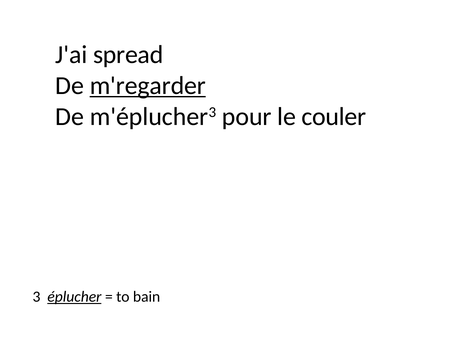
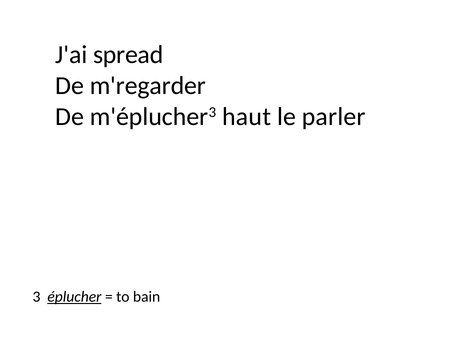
m'regarder underline: present -> none
pour: pour -> haut
couler: couler -> parler
